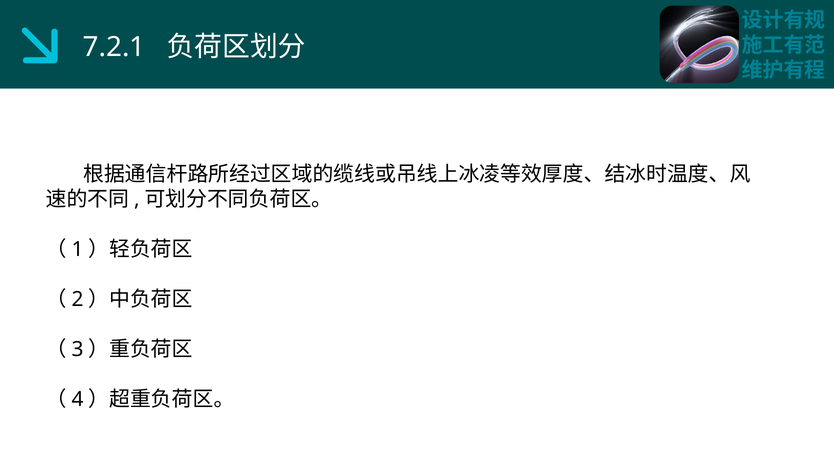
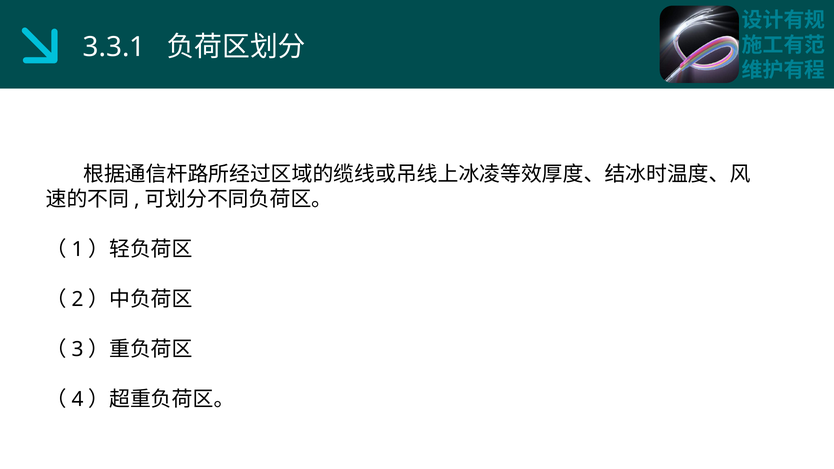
7.2.1: 7.2.1 -> 3.3.1
